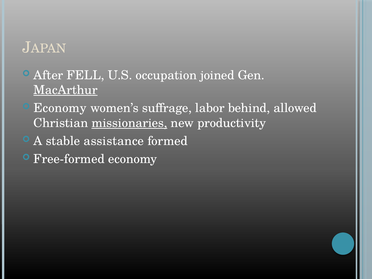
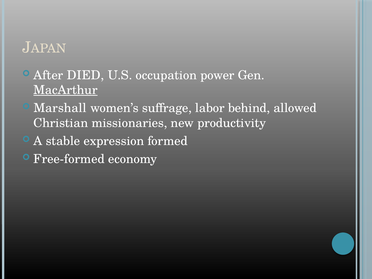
FELL: FELL -> DIED
joined: joined -> power
Economy at (60, 108): Economy -> Marshall
missionaries underline: present -> none
assistance: assistance -> expression
